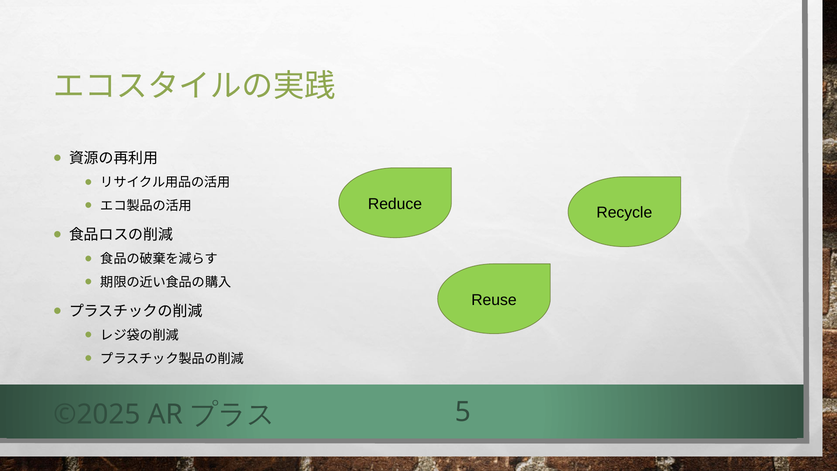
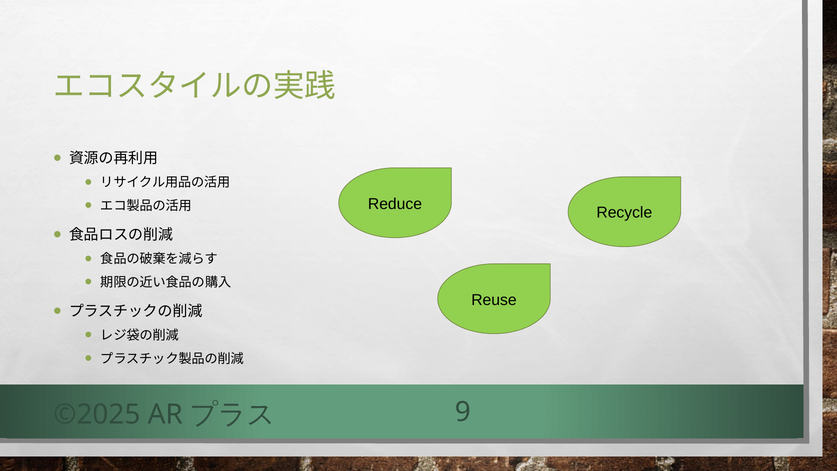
5: 5 -> 9
